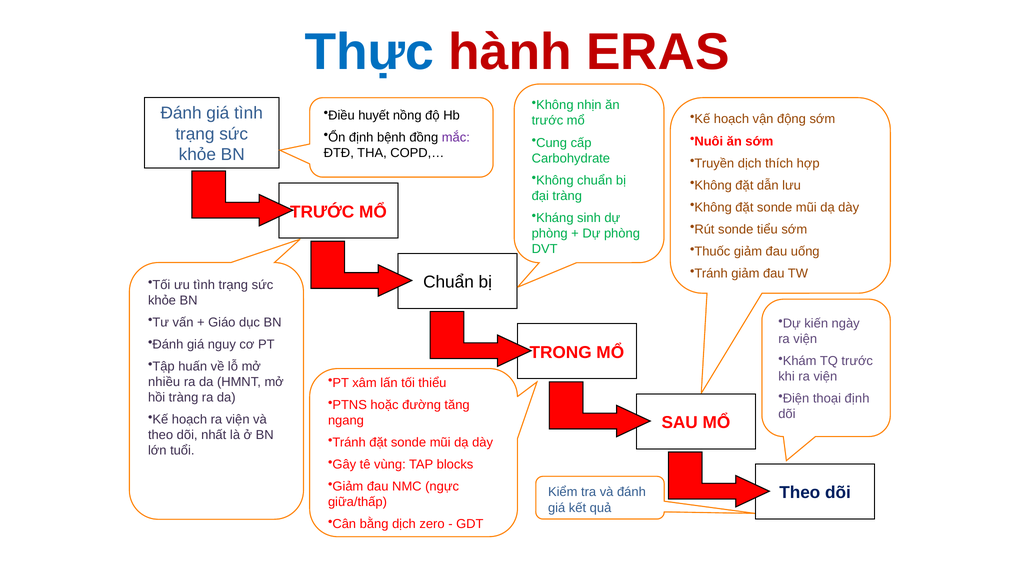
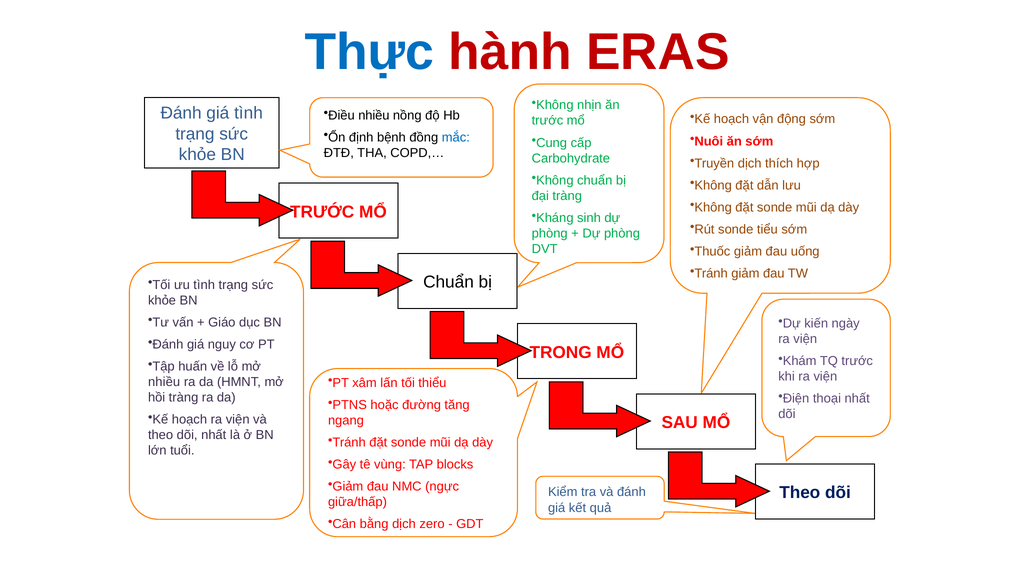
Điều huyết: huyết -> nhiều
mắc colour: purple -> blue
thoại định: định -> nhất
